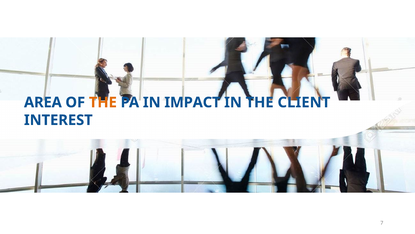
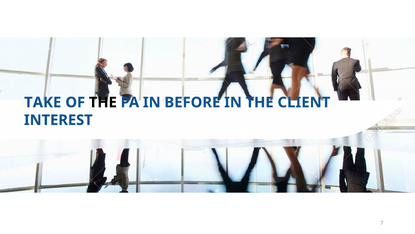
AREA: AREA -> TAKE
THE at (103, 102) colour: orange -> black
IMPACT: IMPACT -> BEFORE
